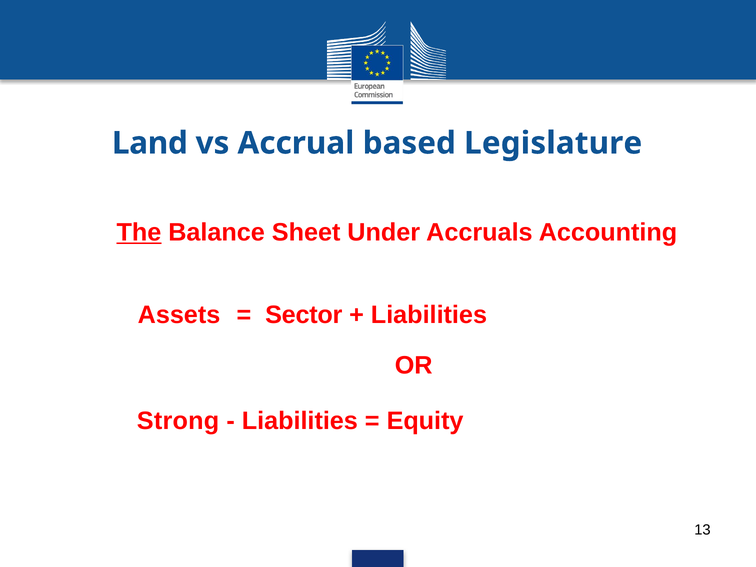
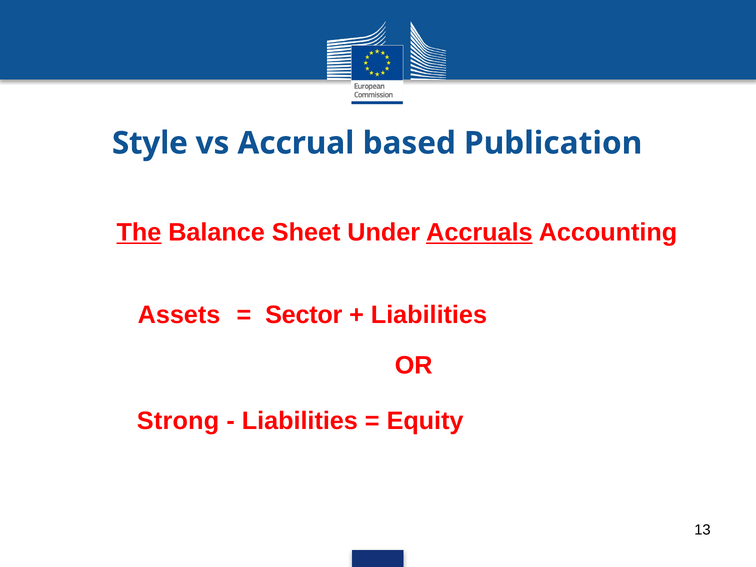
Land: Land -> Style
Legislature: Legislature -> Publication
Accruals underline: none -> present
